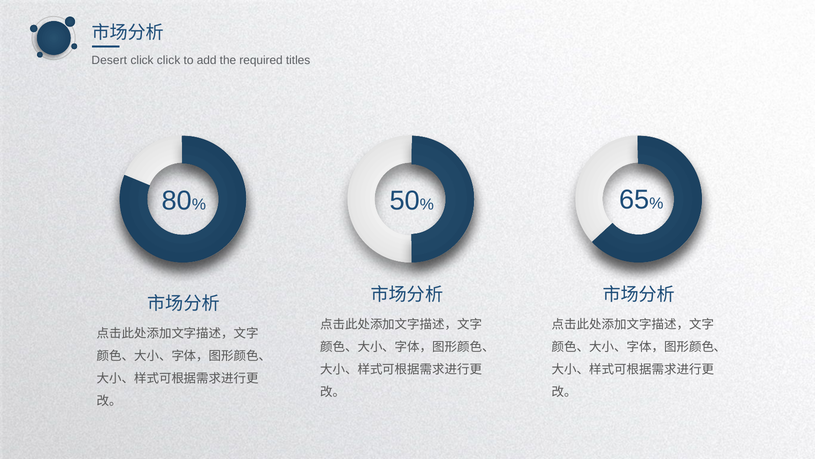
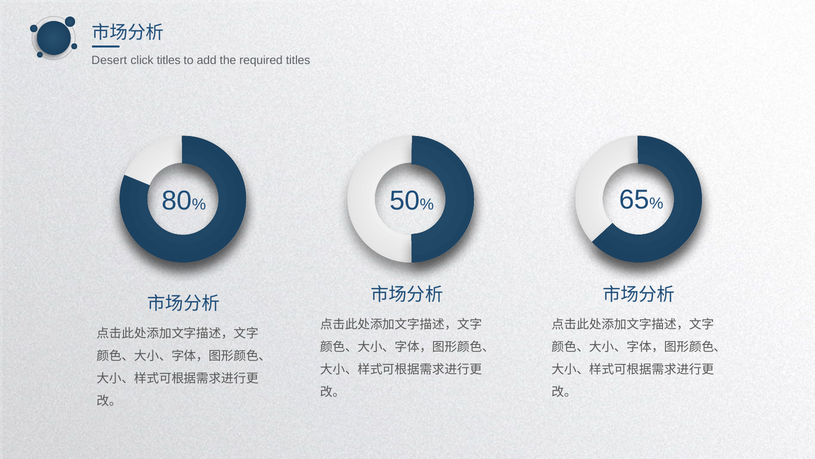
click click: click -> titles
